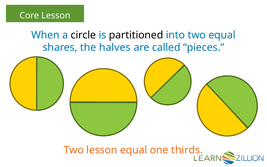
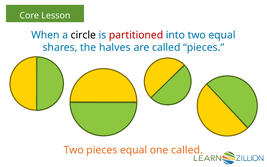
partitioned colour: black -> red
Two lesson: lesson -> pieces
one thirds: thirds -> called
